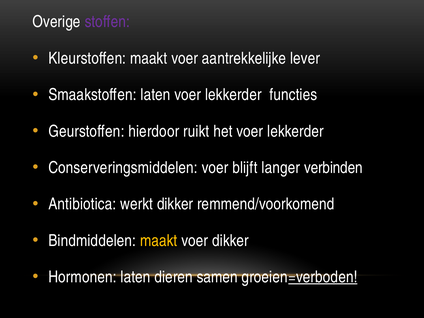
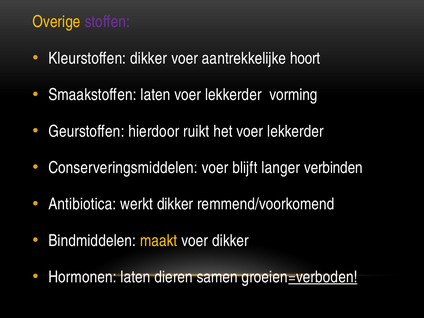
Overige colour: white -> yellow
Kleurstoffen maakt: maakt -> dikker
lever: lever -> hoort
functies: functies -> vorming
